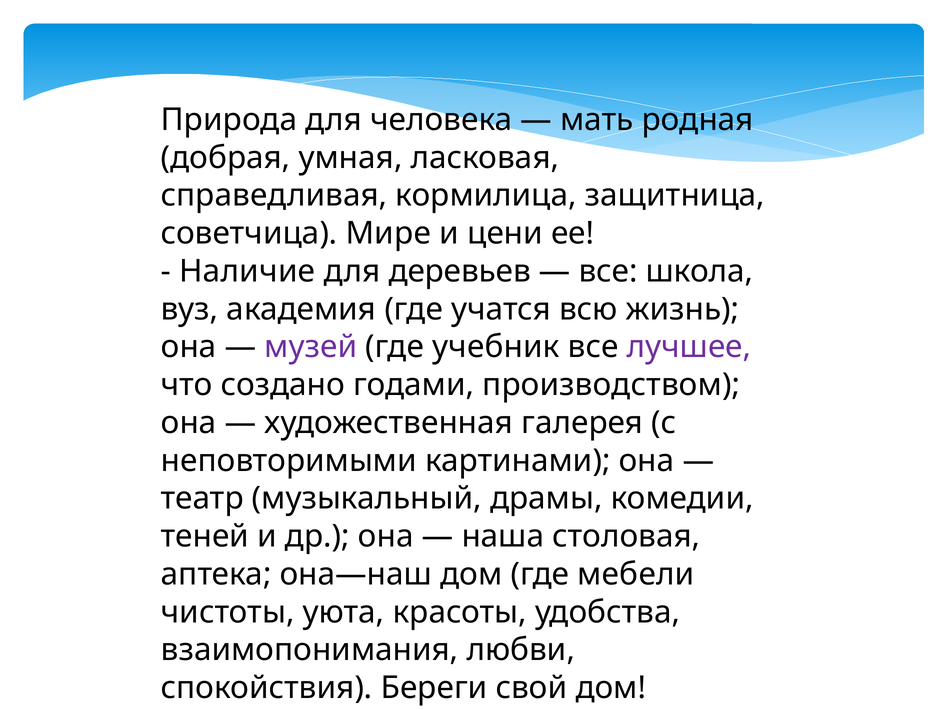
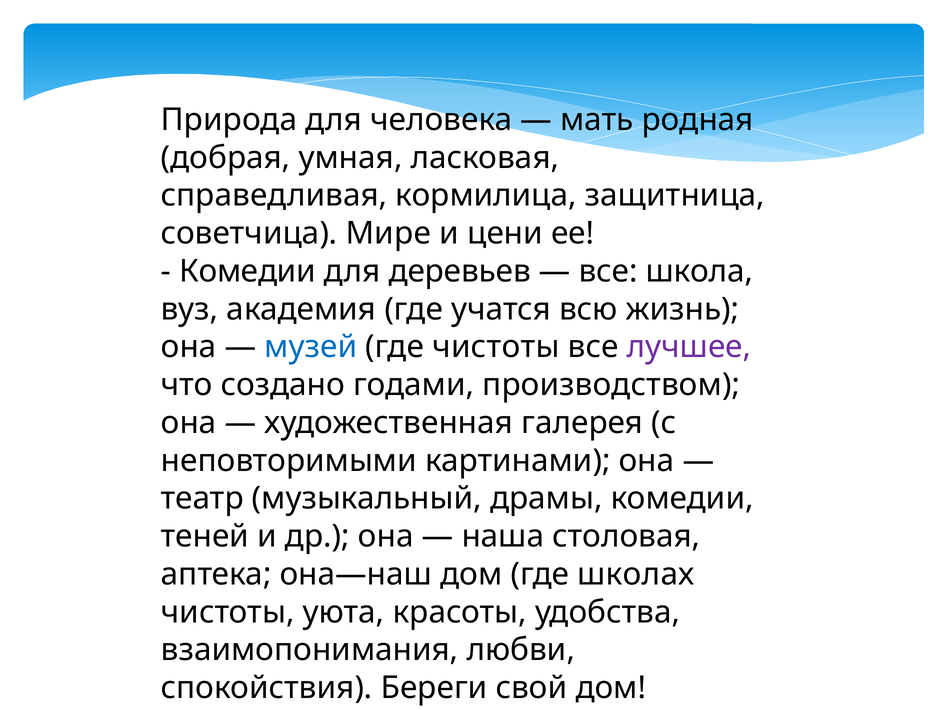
Наличие at (247, 271): Наличие -> Комедии
музей colour: purple -> blue
где учебник: учебник -> чистоты
мебели: мебели -> школах
